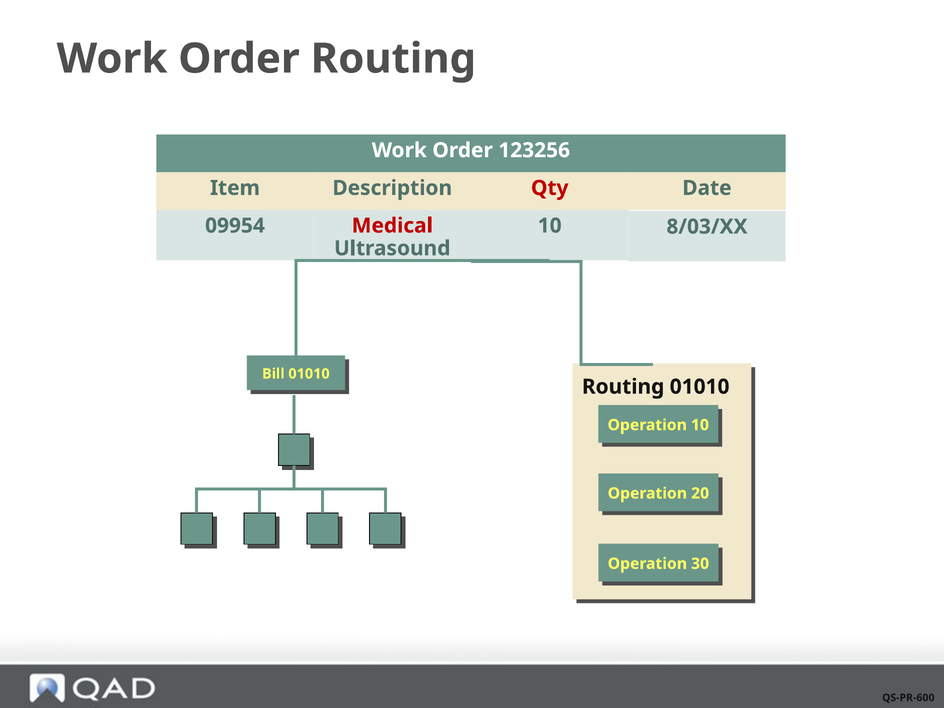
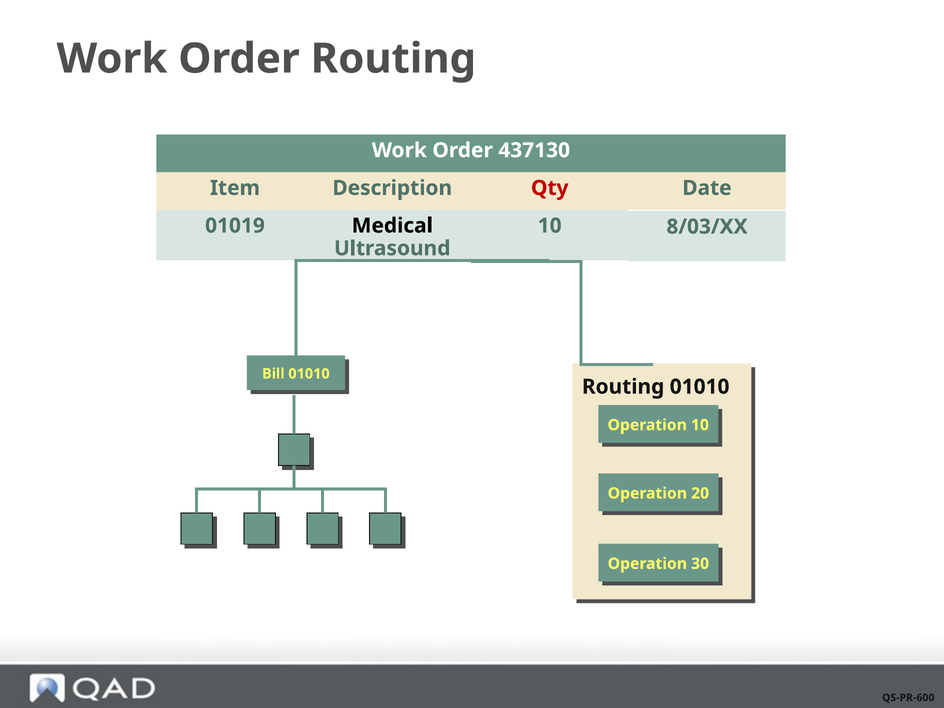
123256: 123256 -> 437130
09954: 09954 -> 01019
Medical colour: red -> black
